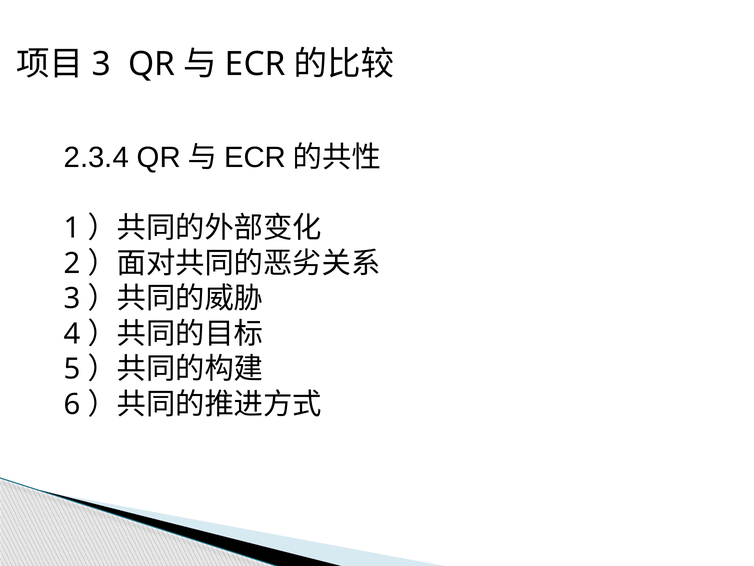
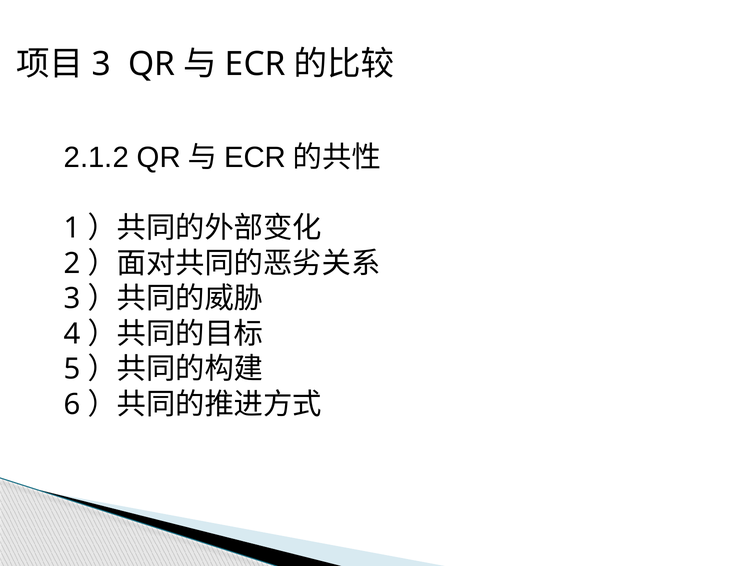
2.3.4: 2.3.4 -> 2.1.2
